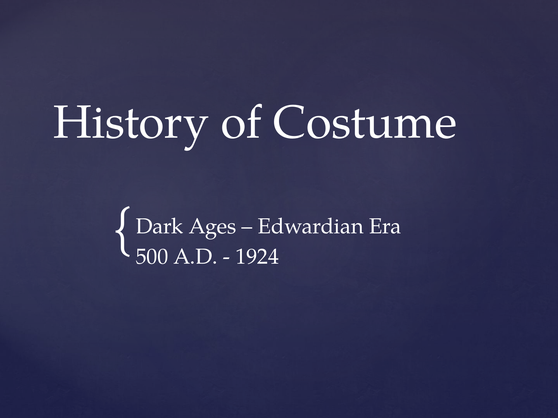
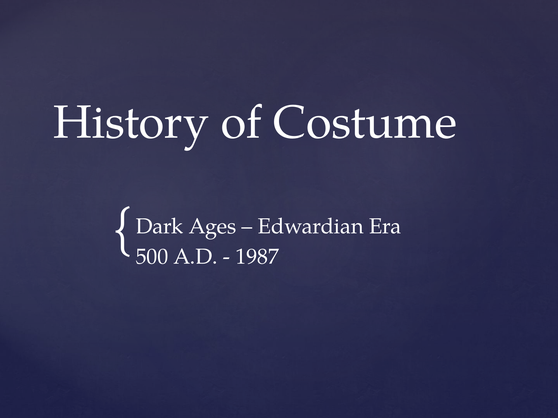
1924: 1924 -> 1987
